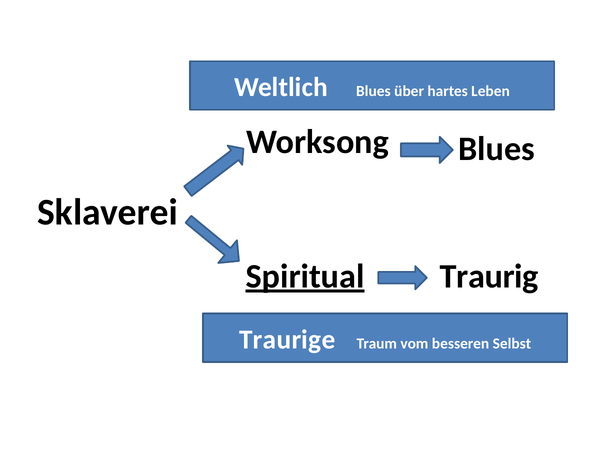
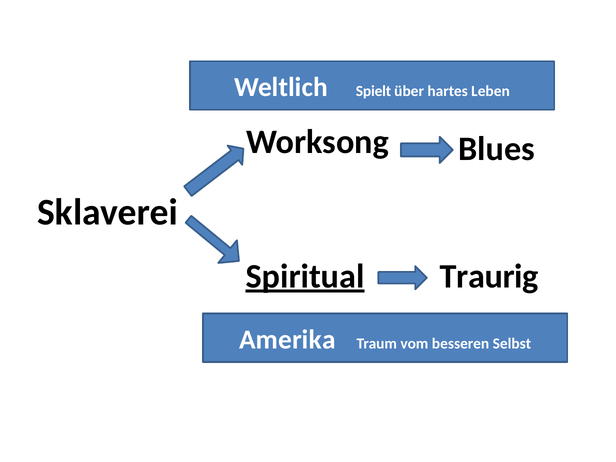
Weltlich Blues: Blues -> Spielt
Traurige: Traurige -> Amerika
